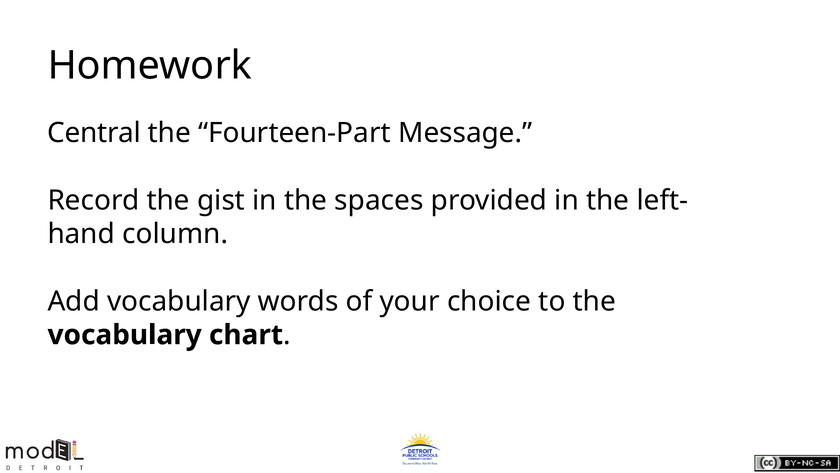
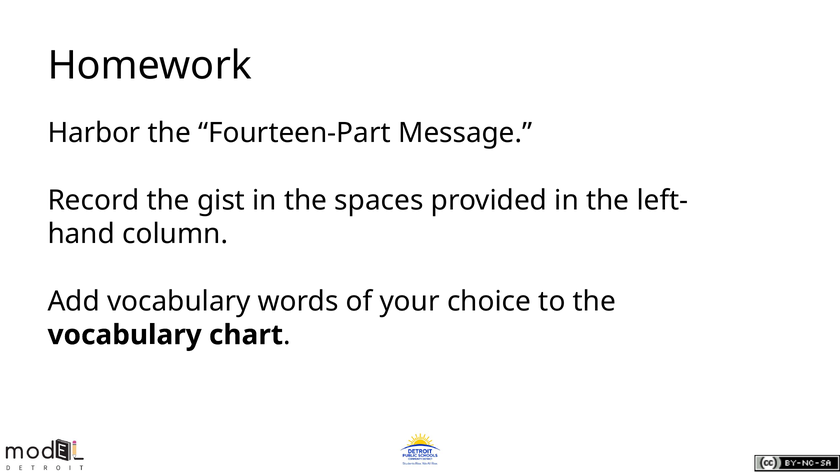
Central: Central -> Harbor
